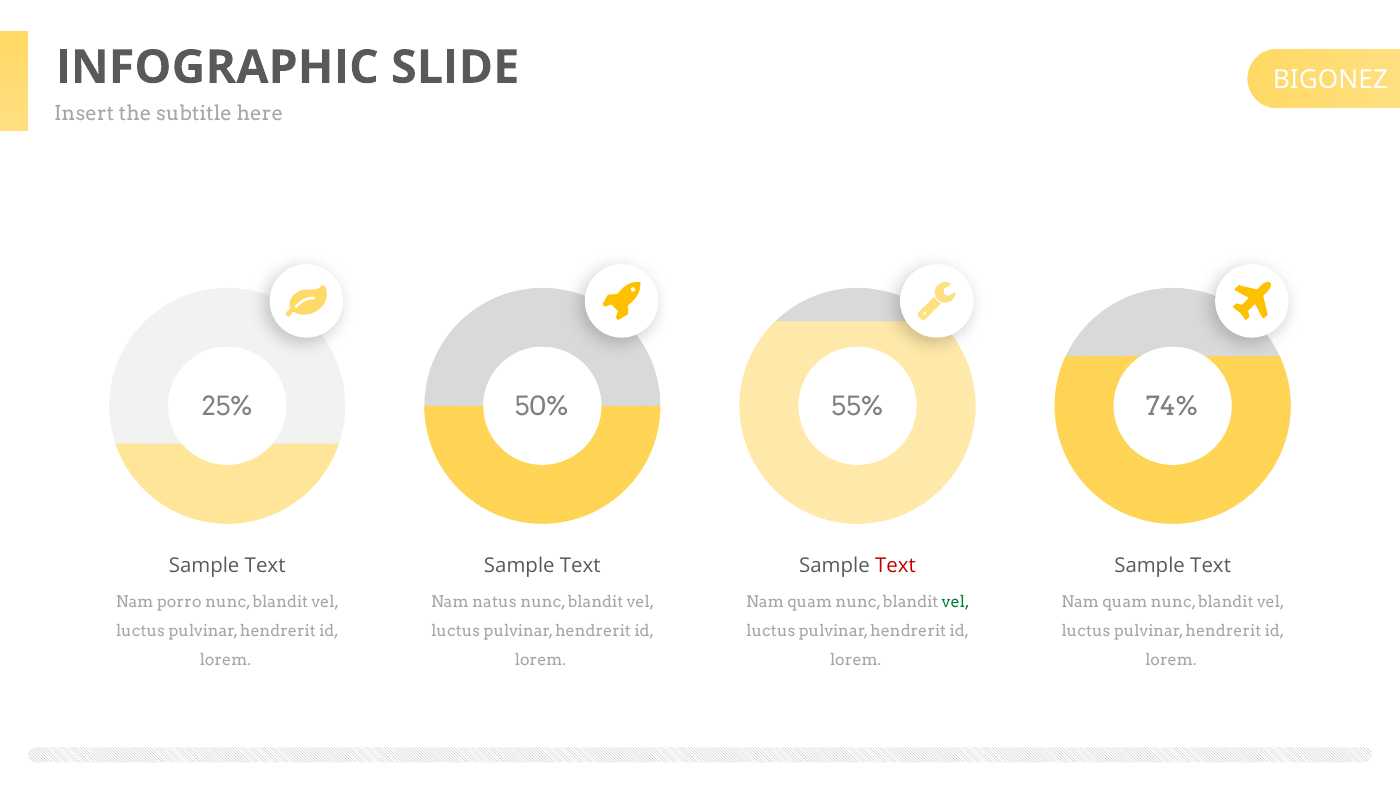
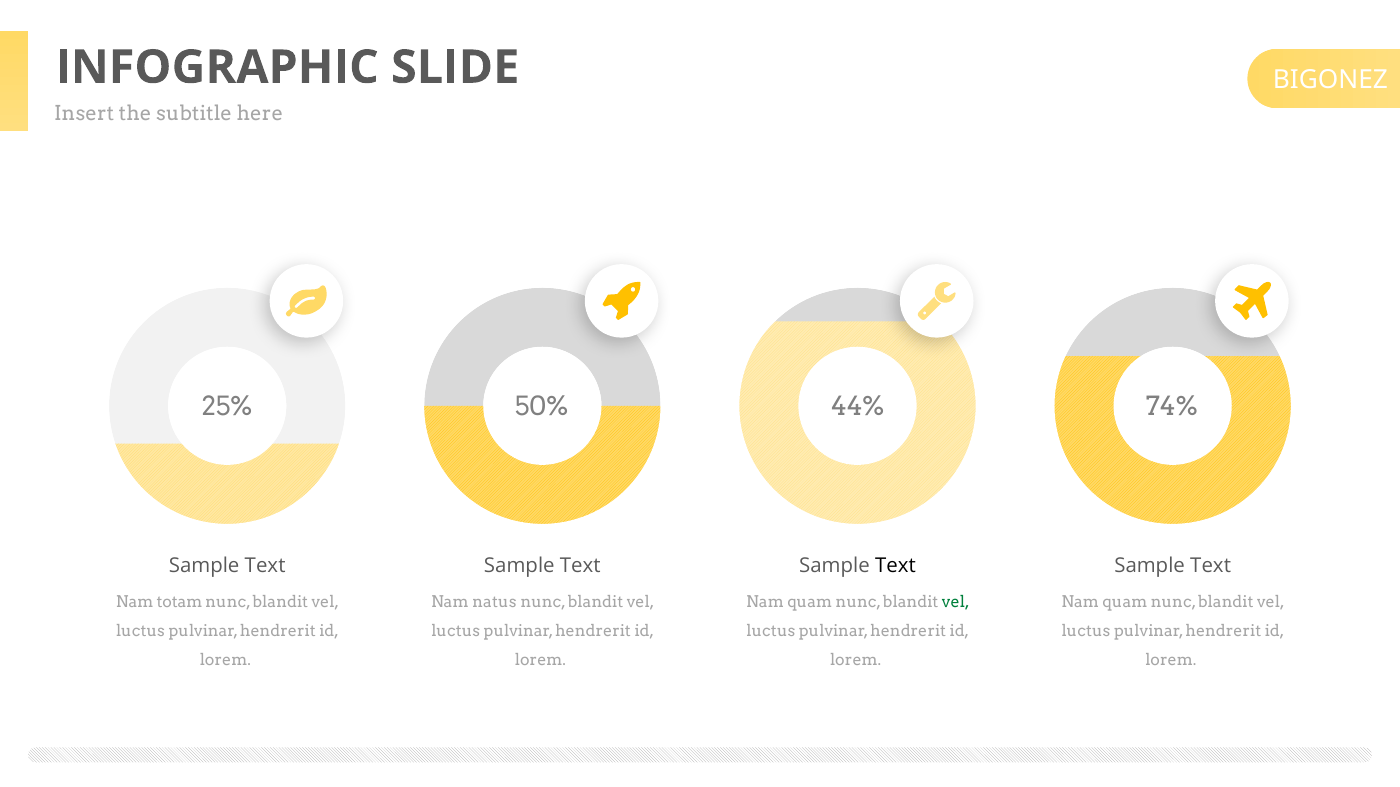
55%: 55% -> 44%
Text at (895, 566) colour: red -> black
porro: porro -> totam
